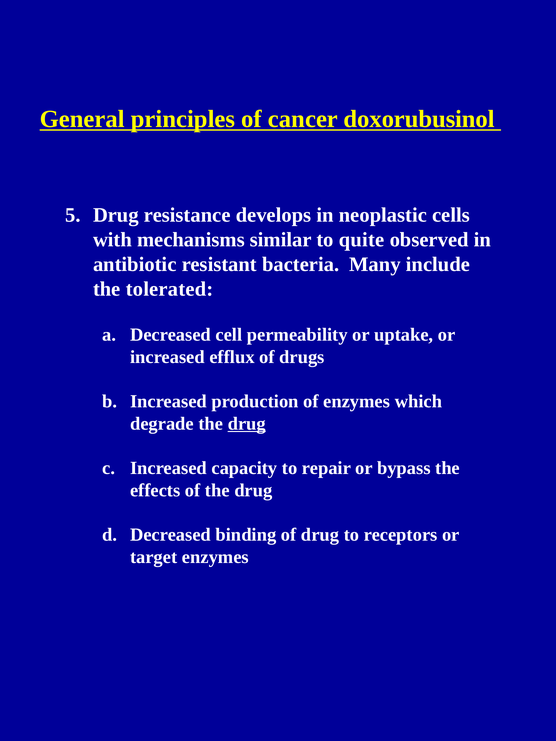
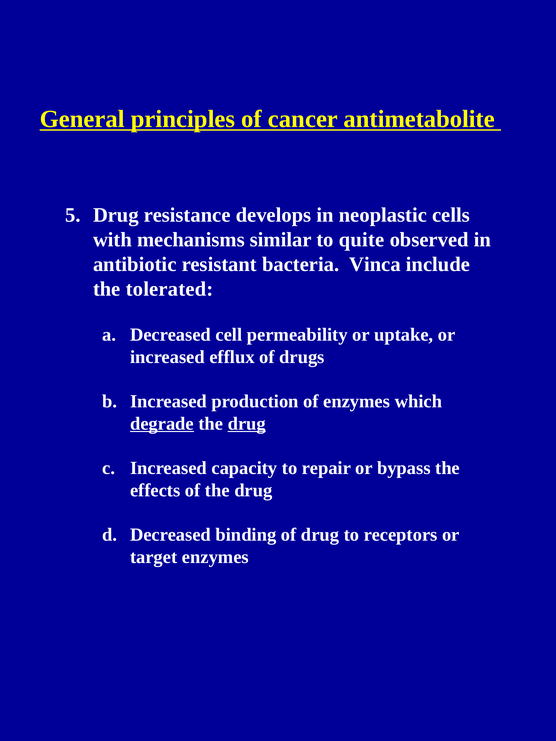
doxorubusinol: doxorubusinol -> antimetabolite
Many: Many -> Vinca
degrade underline: none -> present
